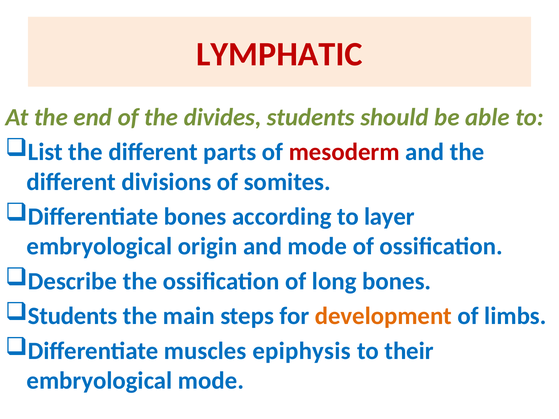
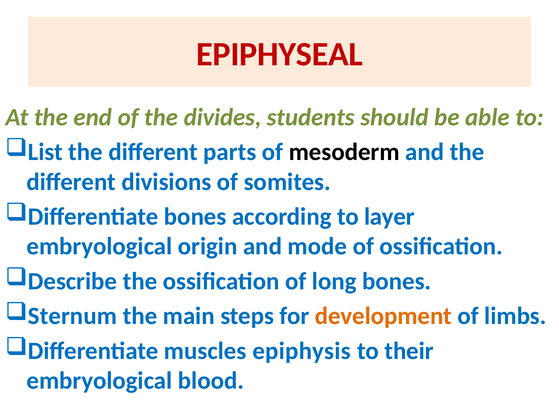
LYMPHATIC: LYMPHATIC -> EPIPHYSEAL
mesoderm colour: red -> black
Students at (73, 316): Students -> Sternum
embryological mode: mode -> blood
